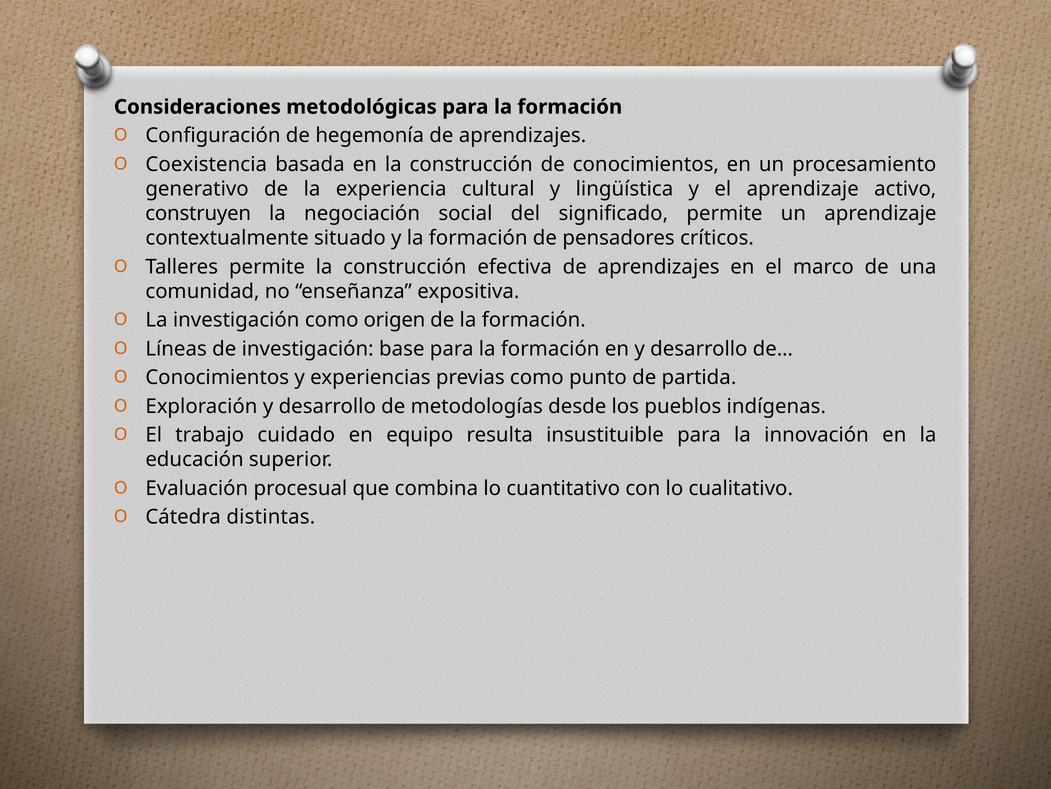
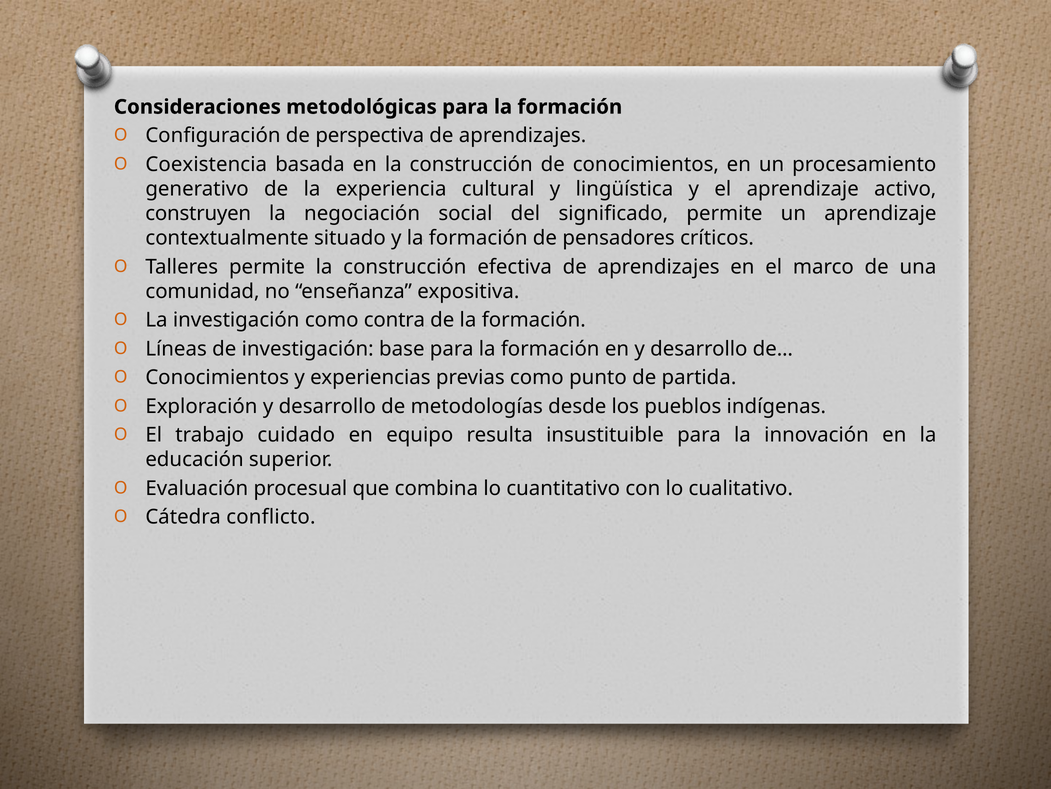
hegemonía: hegemonía -> perspectiva
origen: origen -> contra
distintas: distintas -> conflicto
